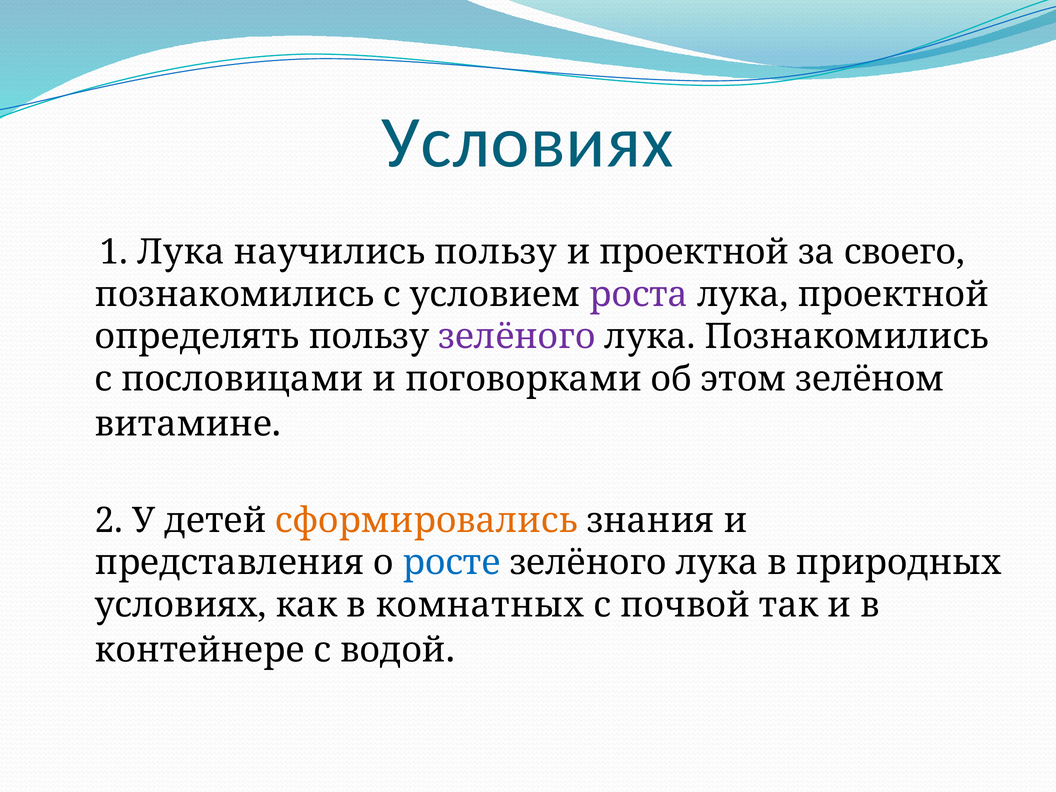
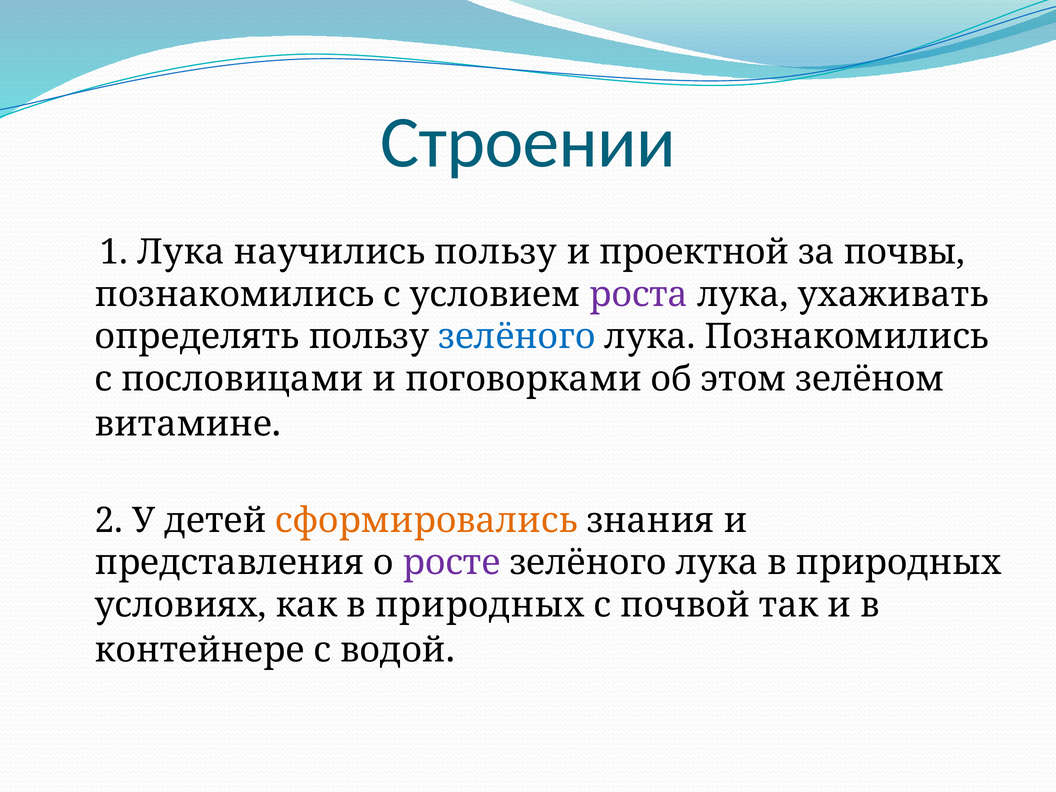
Условиях at (527, 143): Условиях -> Строении
своего: своего -> почвы
лука проектной: проектной -> ухаживать
зелёного at (517, 337) colour: purple -> blue
росте colour: blue -> purple
как в комнатных: комнатных -> природных
